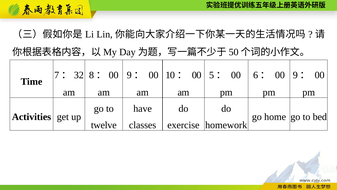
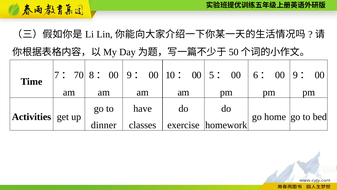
32: 32 -> 70
twelve: twelve -> dinner
